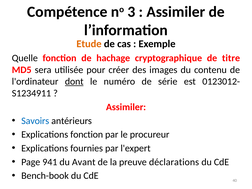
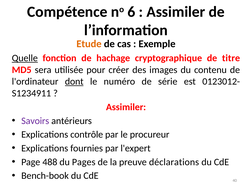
3: 3 -> 6
Quelle underline: none -> present
Savoirs colour: blue -> purple
Explications fonction: fonction -> contrôle
941: 941 -> 488
Avant: Avant -> Pages
